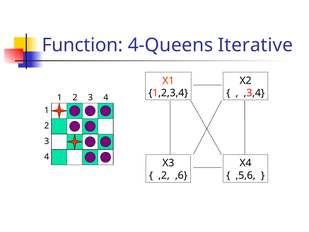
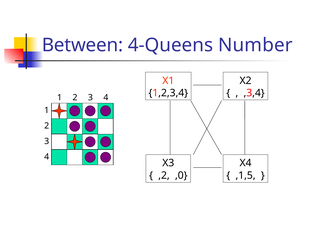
Function: Function -> Between
Iterative: Iterative -> Number
,6: ,6 -> ,0
,5,6: ,5,6 -> ,1,5
